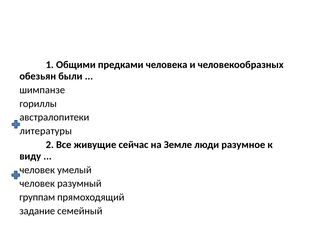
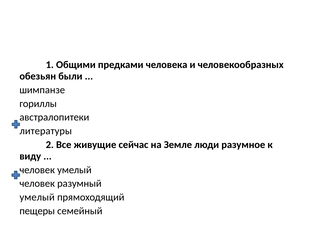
группам at (37, 197): группам -> умелый
задание: задание -> пещеры
